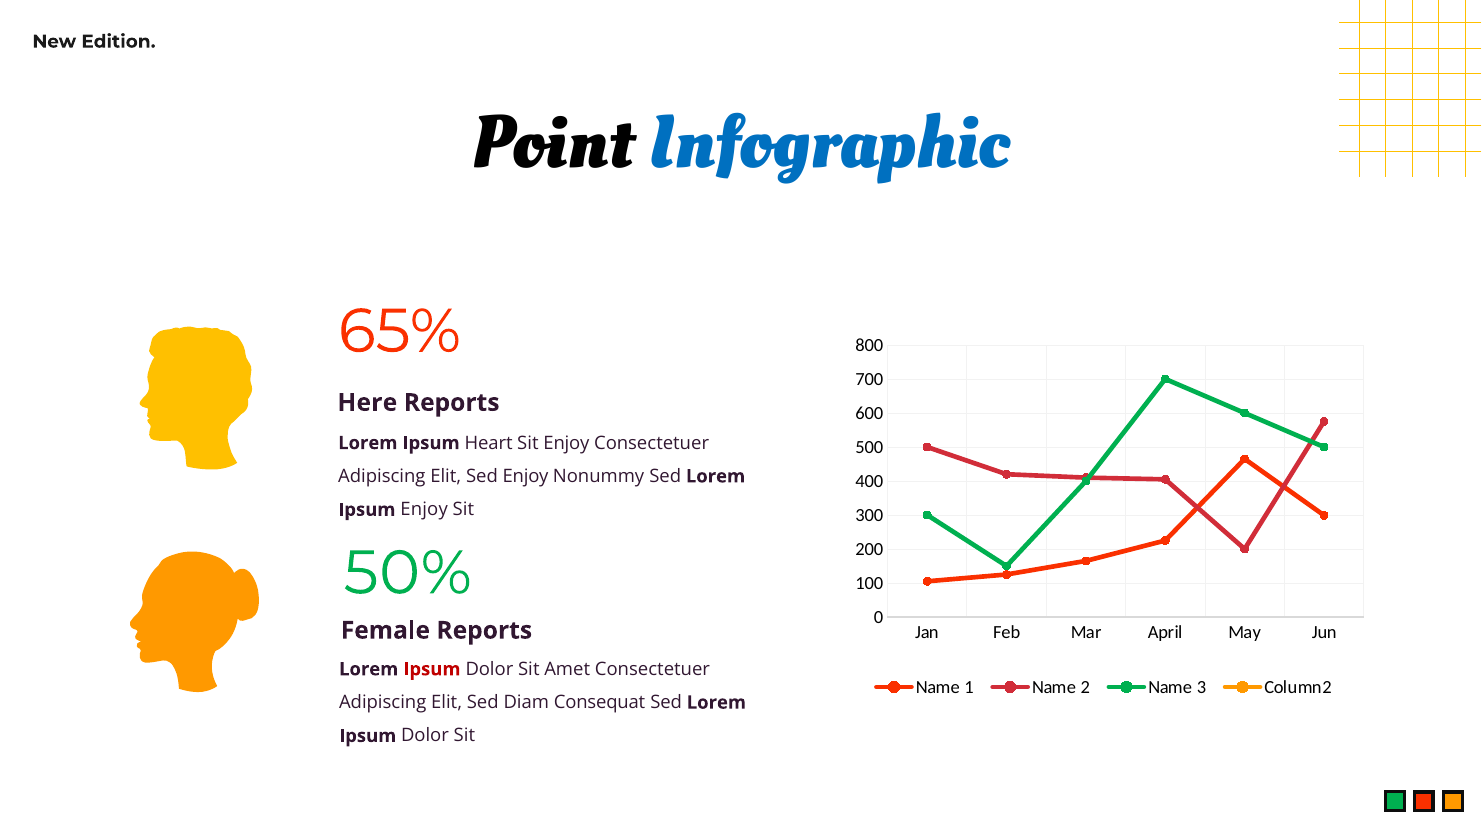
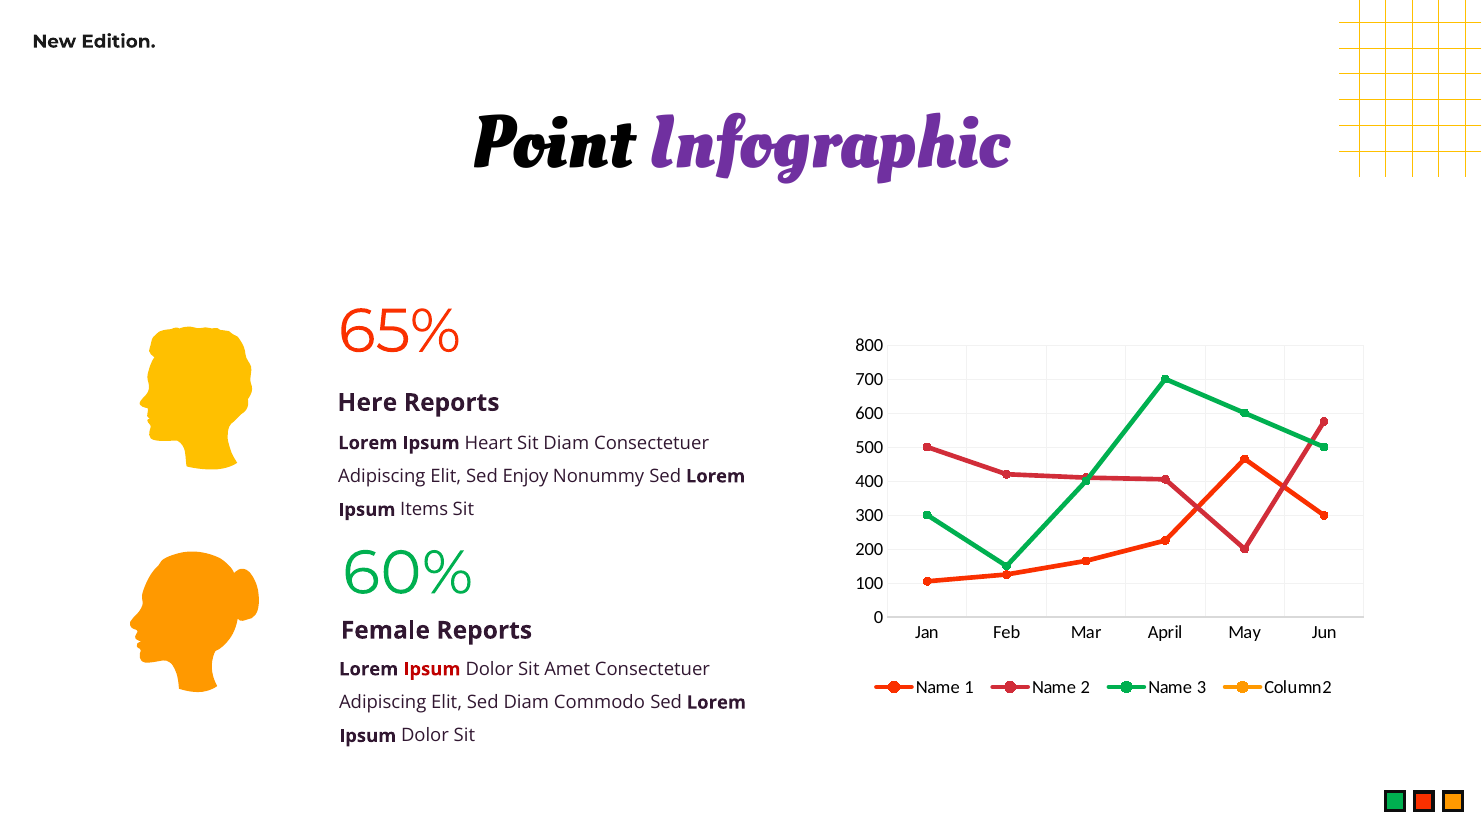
Infographic colour: blue -> purple
Sit Enjoy: Enjoy -> Diam
Ipsum Enjoy: Enjoy -> Items
50%: 50% -> 60%
Consequat: Consequat -> Commodo
